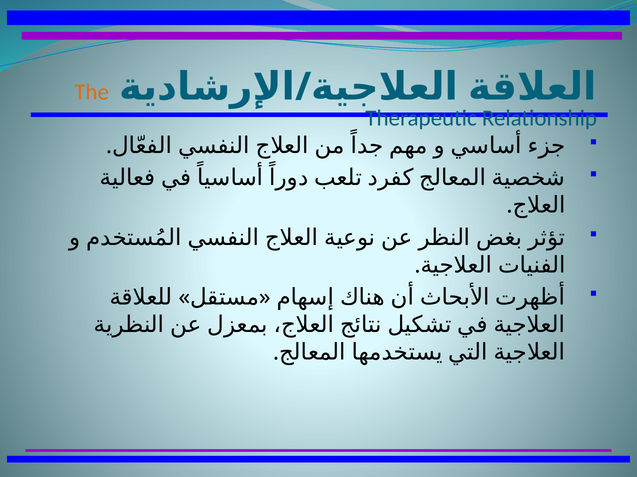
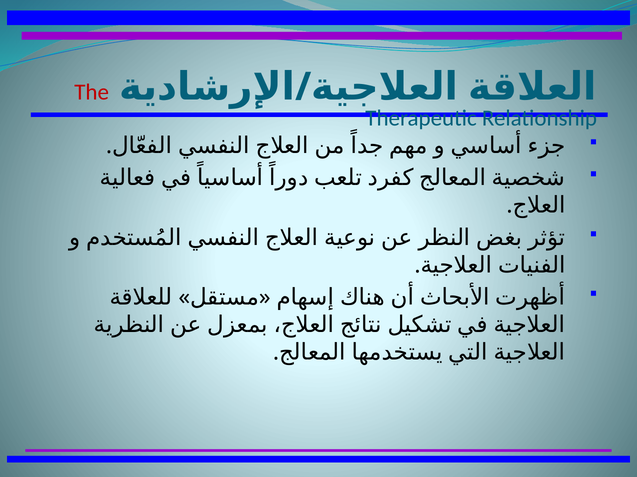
The colour: orange -> red
